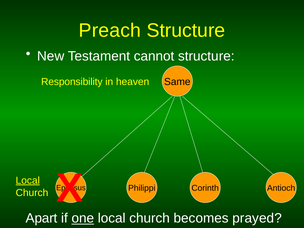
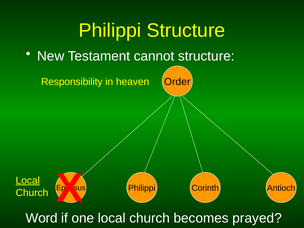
Preach at (110, 30): Preach -> Philippi
Same: Same -> Order
Apart: Apart -> Word
one underline: present -> none
